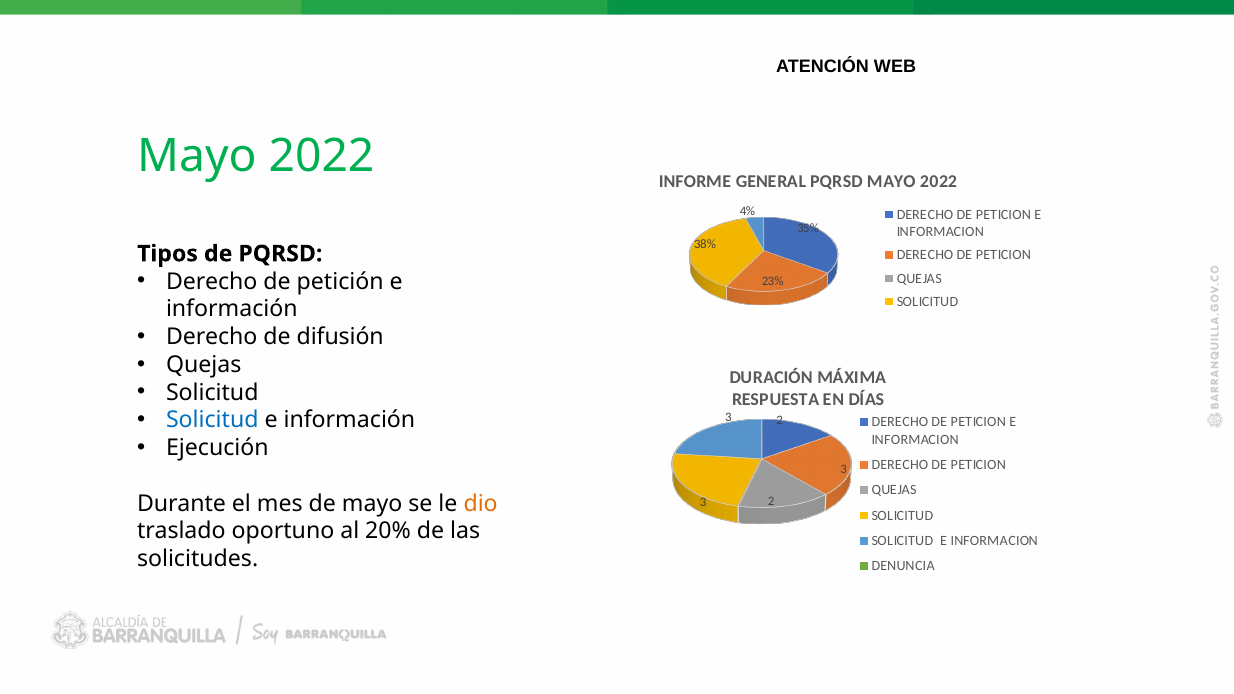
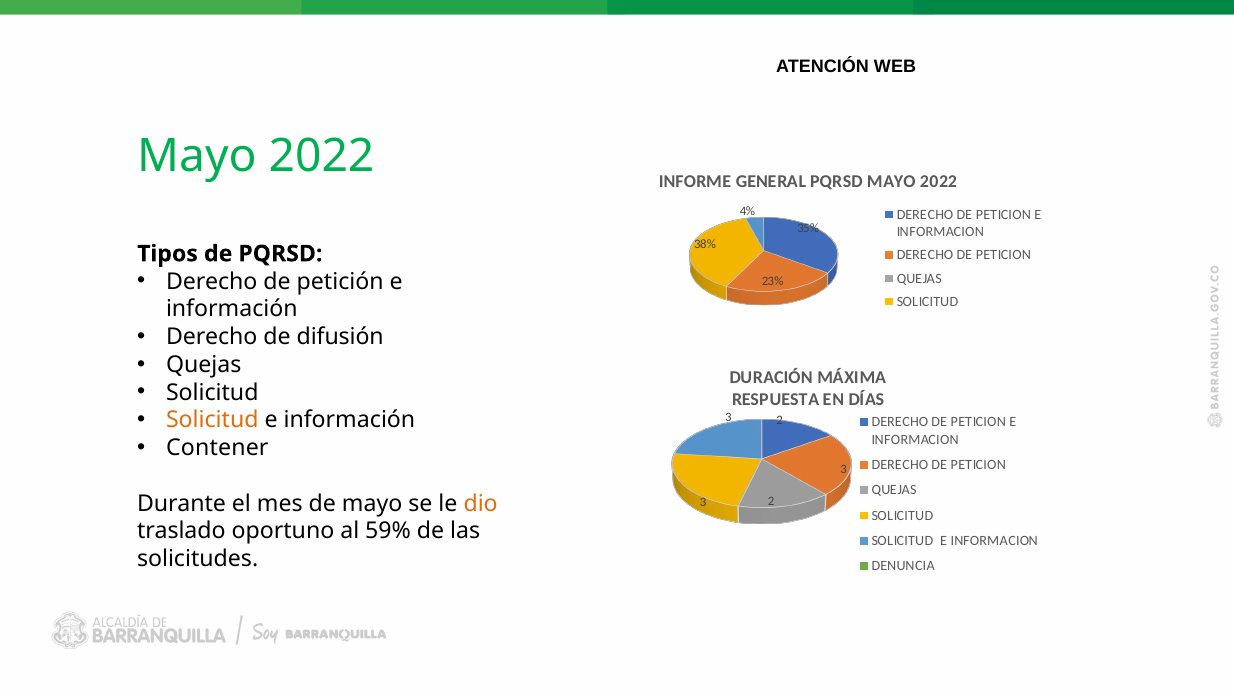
Solicitud at (212, 420) colour: blue -> orange
Ejecución: Ejecución -> Contener
20%: 20% -> 59%
